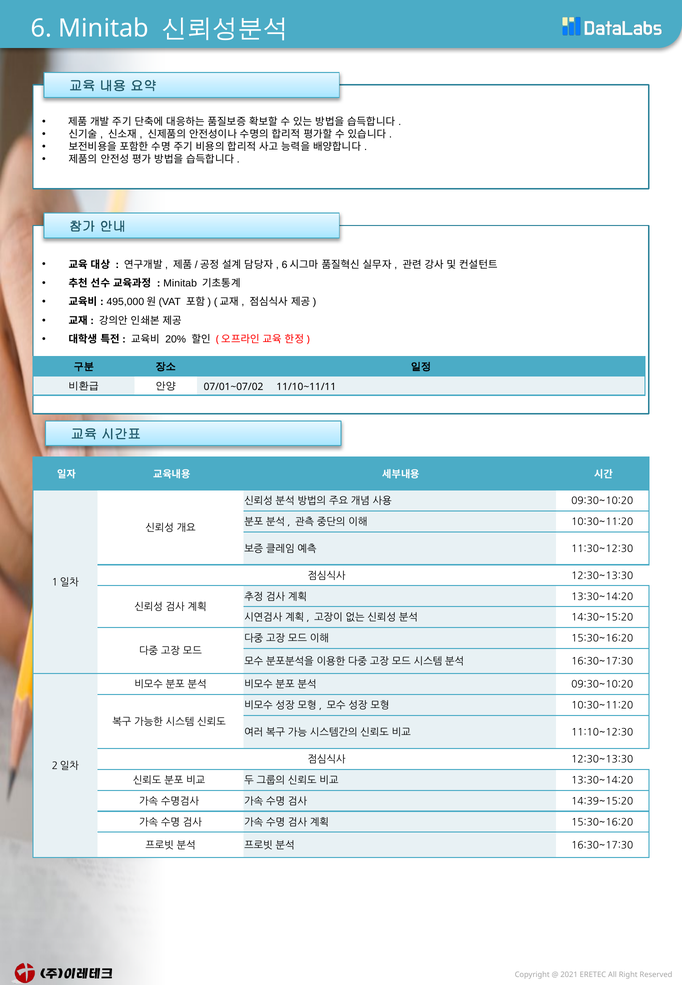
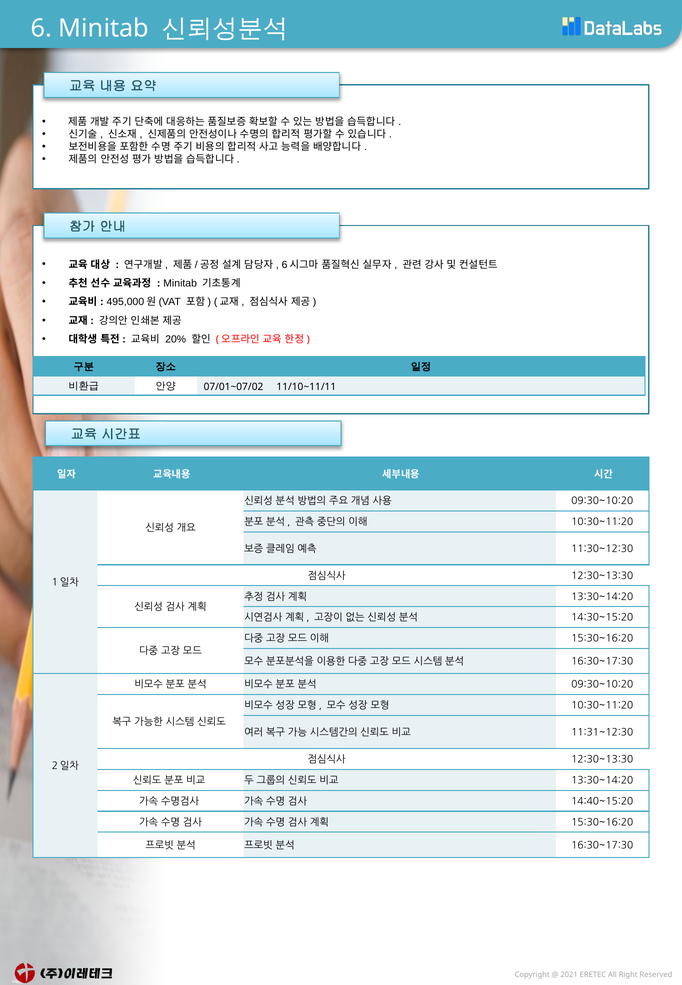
11:10~12:30: 11:10~12:30 -> 11:31~12:30
14:39~15:20: 14:39~15:20 -> 14:40~15:20
